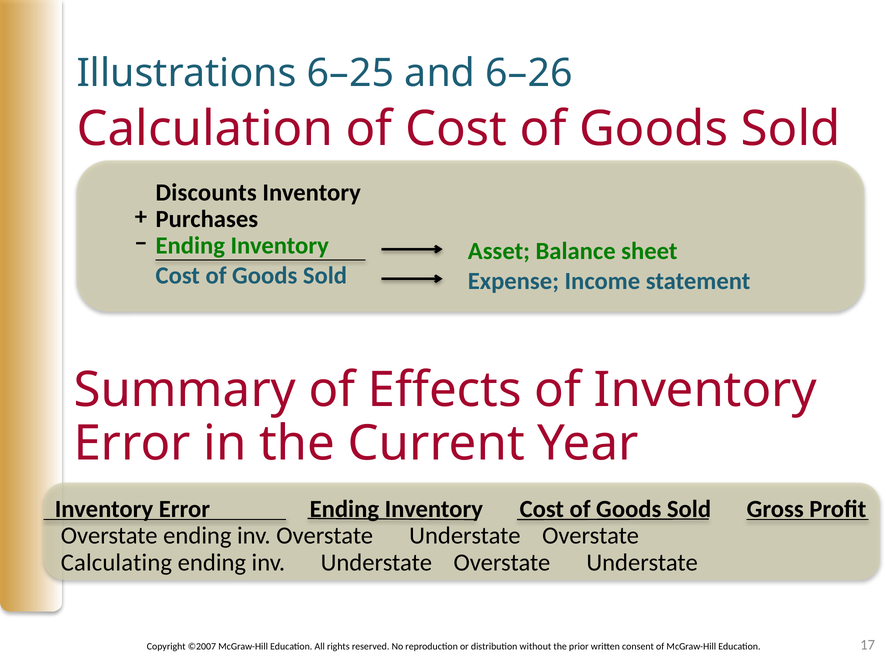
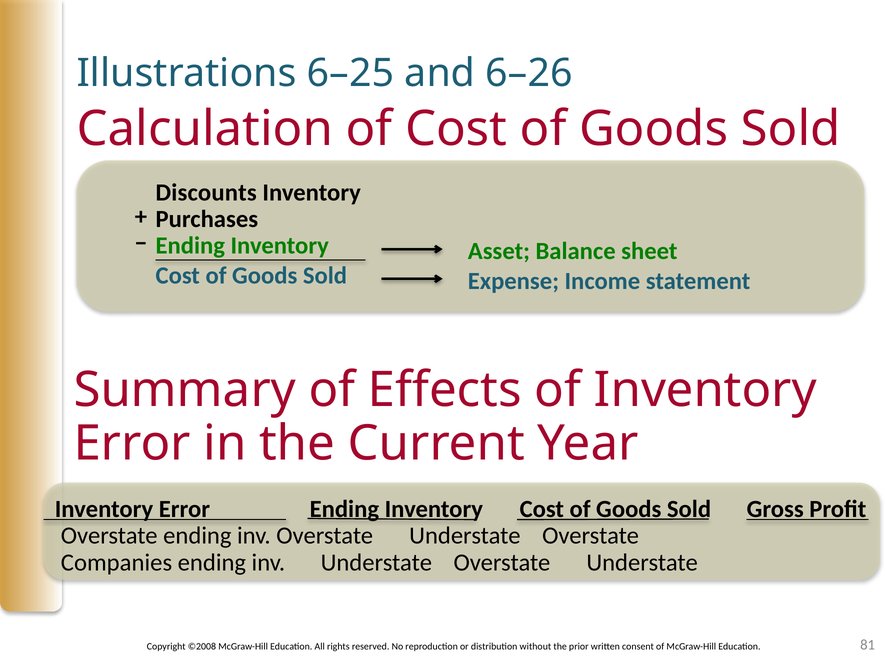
Calculating: Calculating -> Companies
©2007: ©2007 -> ©2008
17: 17 -> 81
